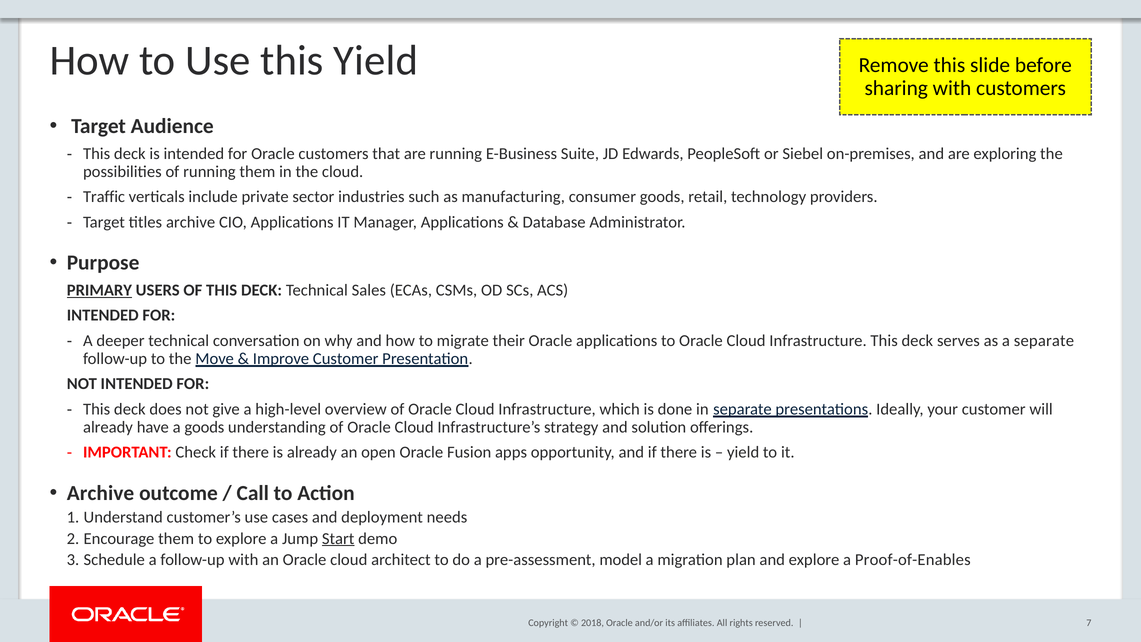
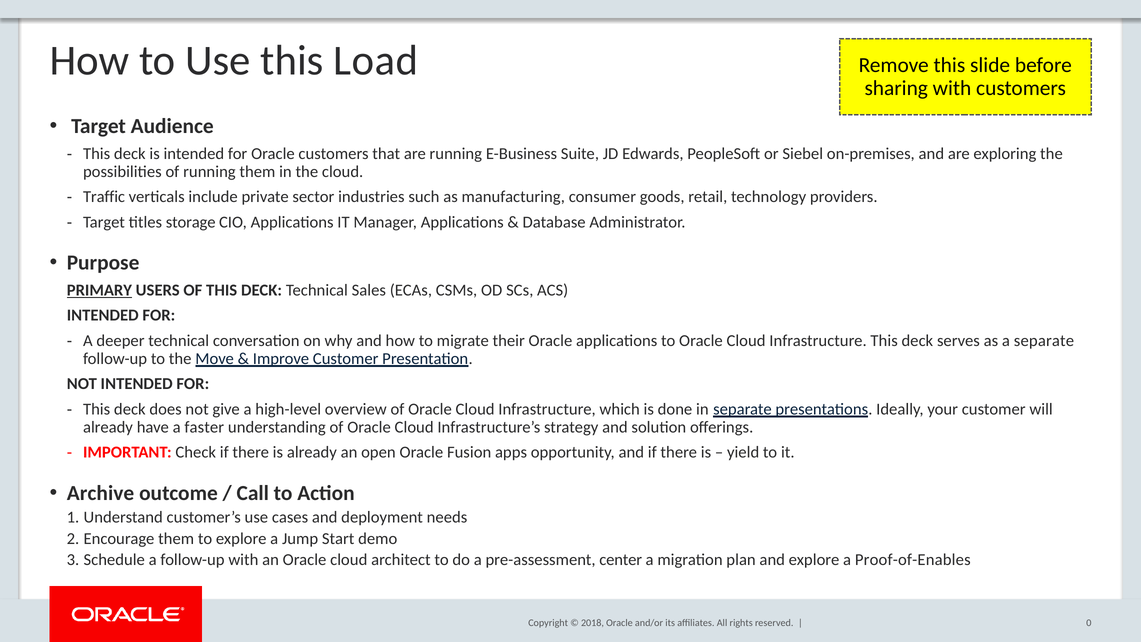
this Yield: Yield -> Load
titles archive: archive -> storage
a goods: goods -> faster
Start underline: present -> none
model: model -> center
7: 7 -> 0
